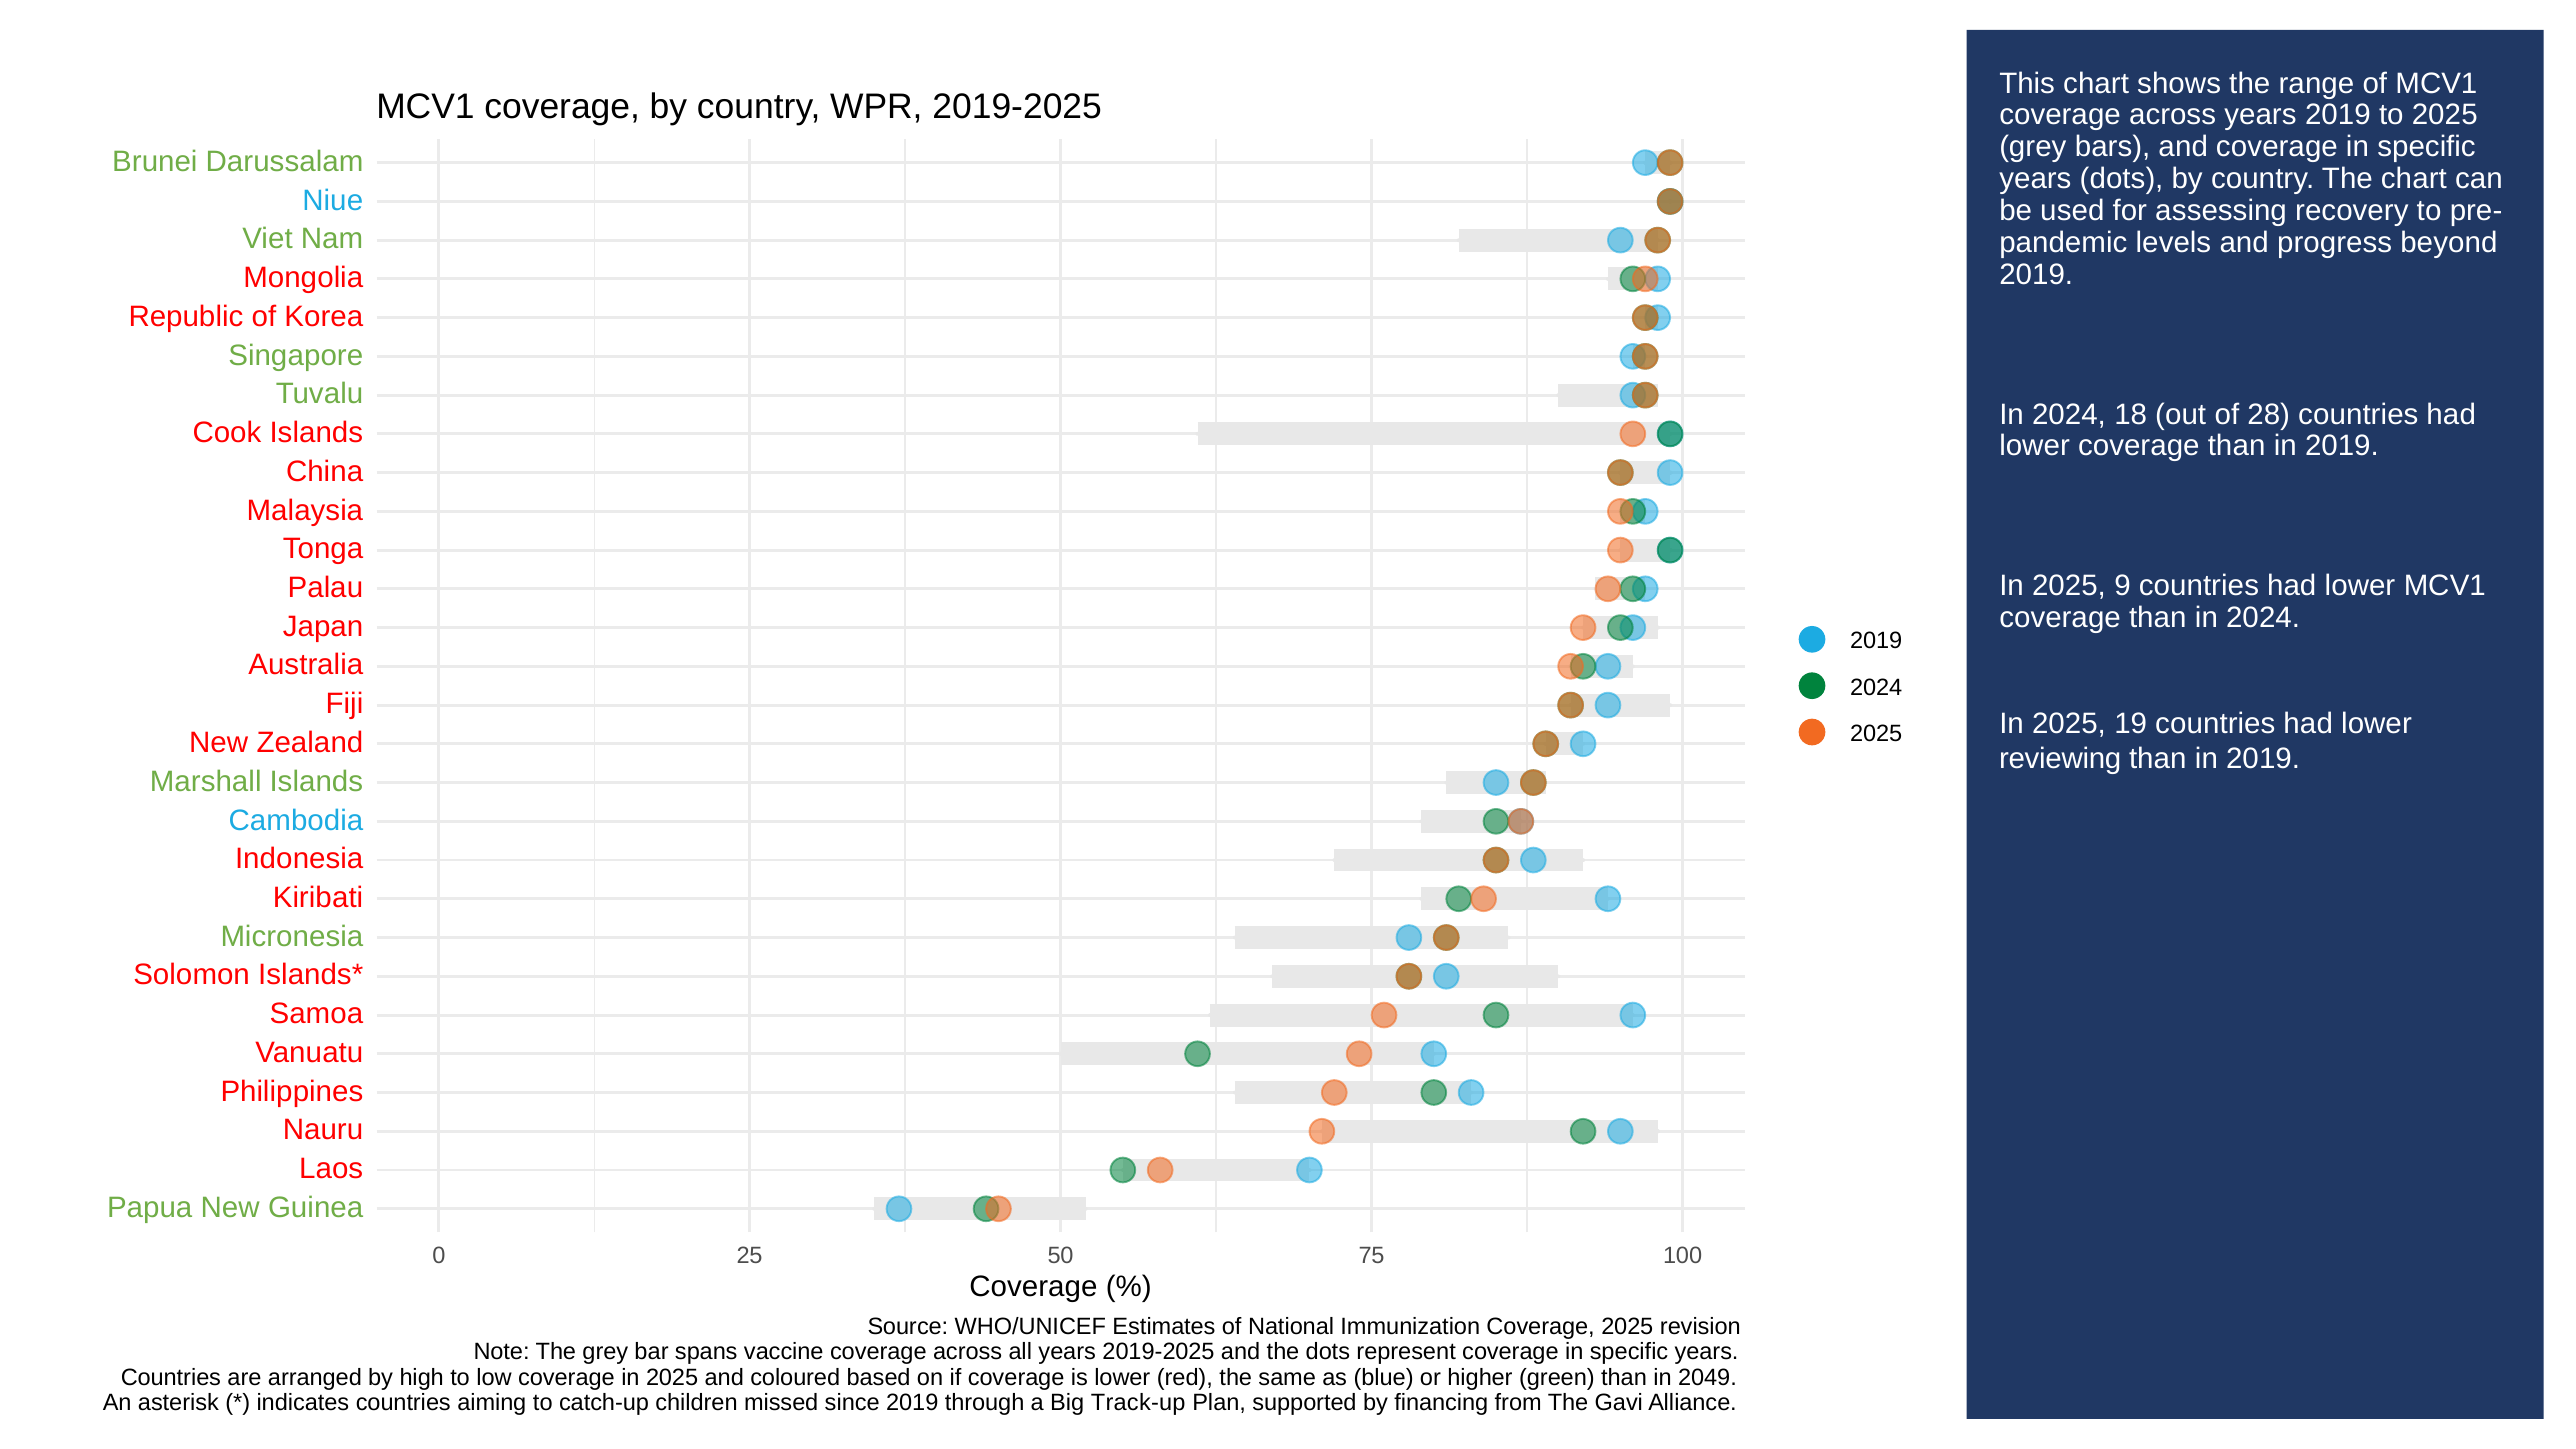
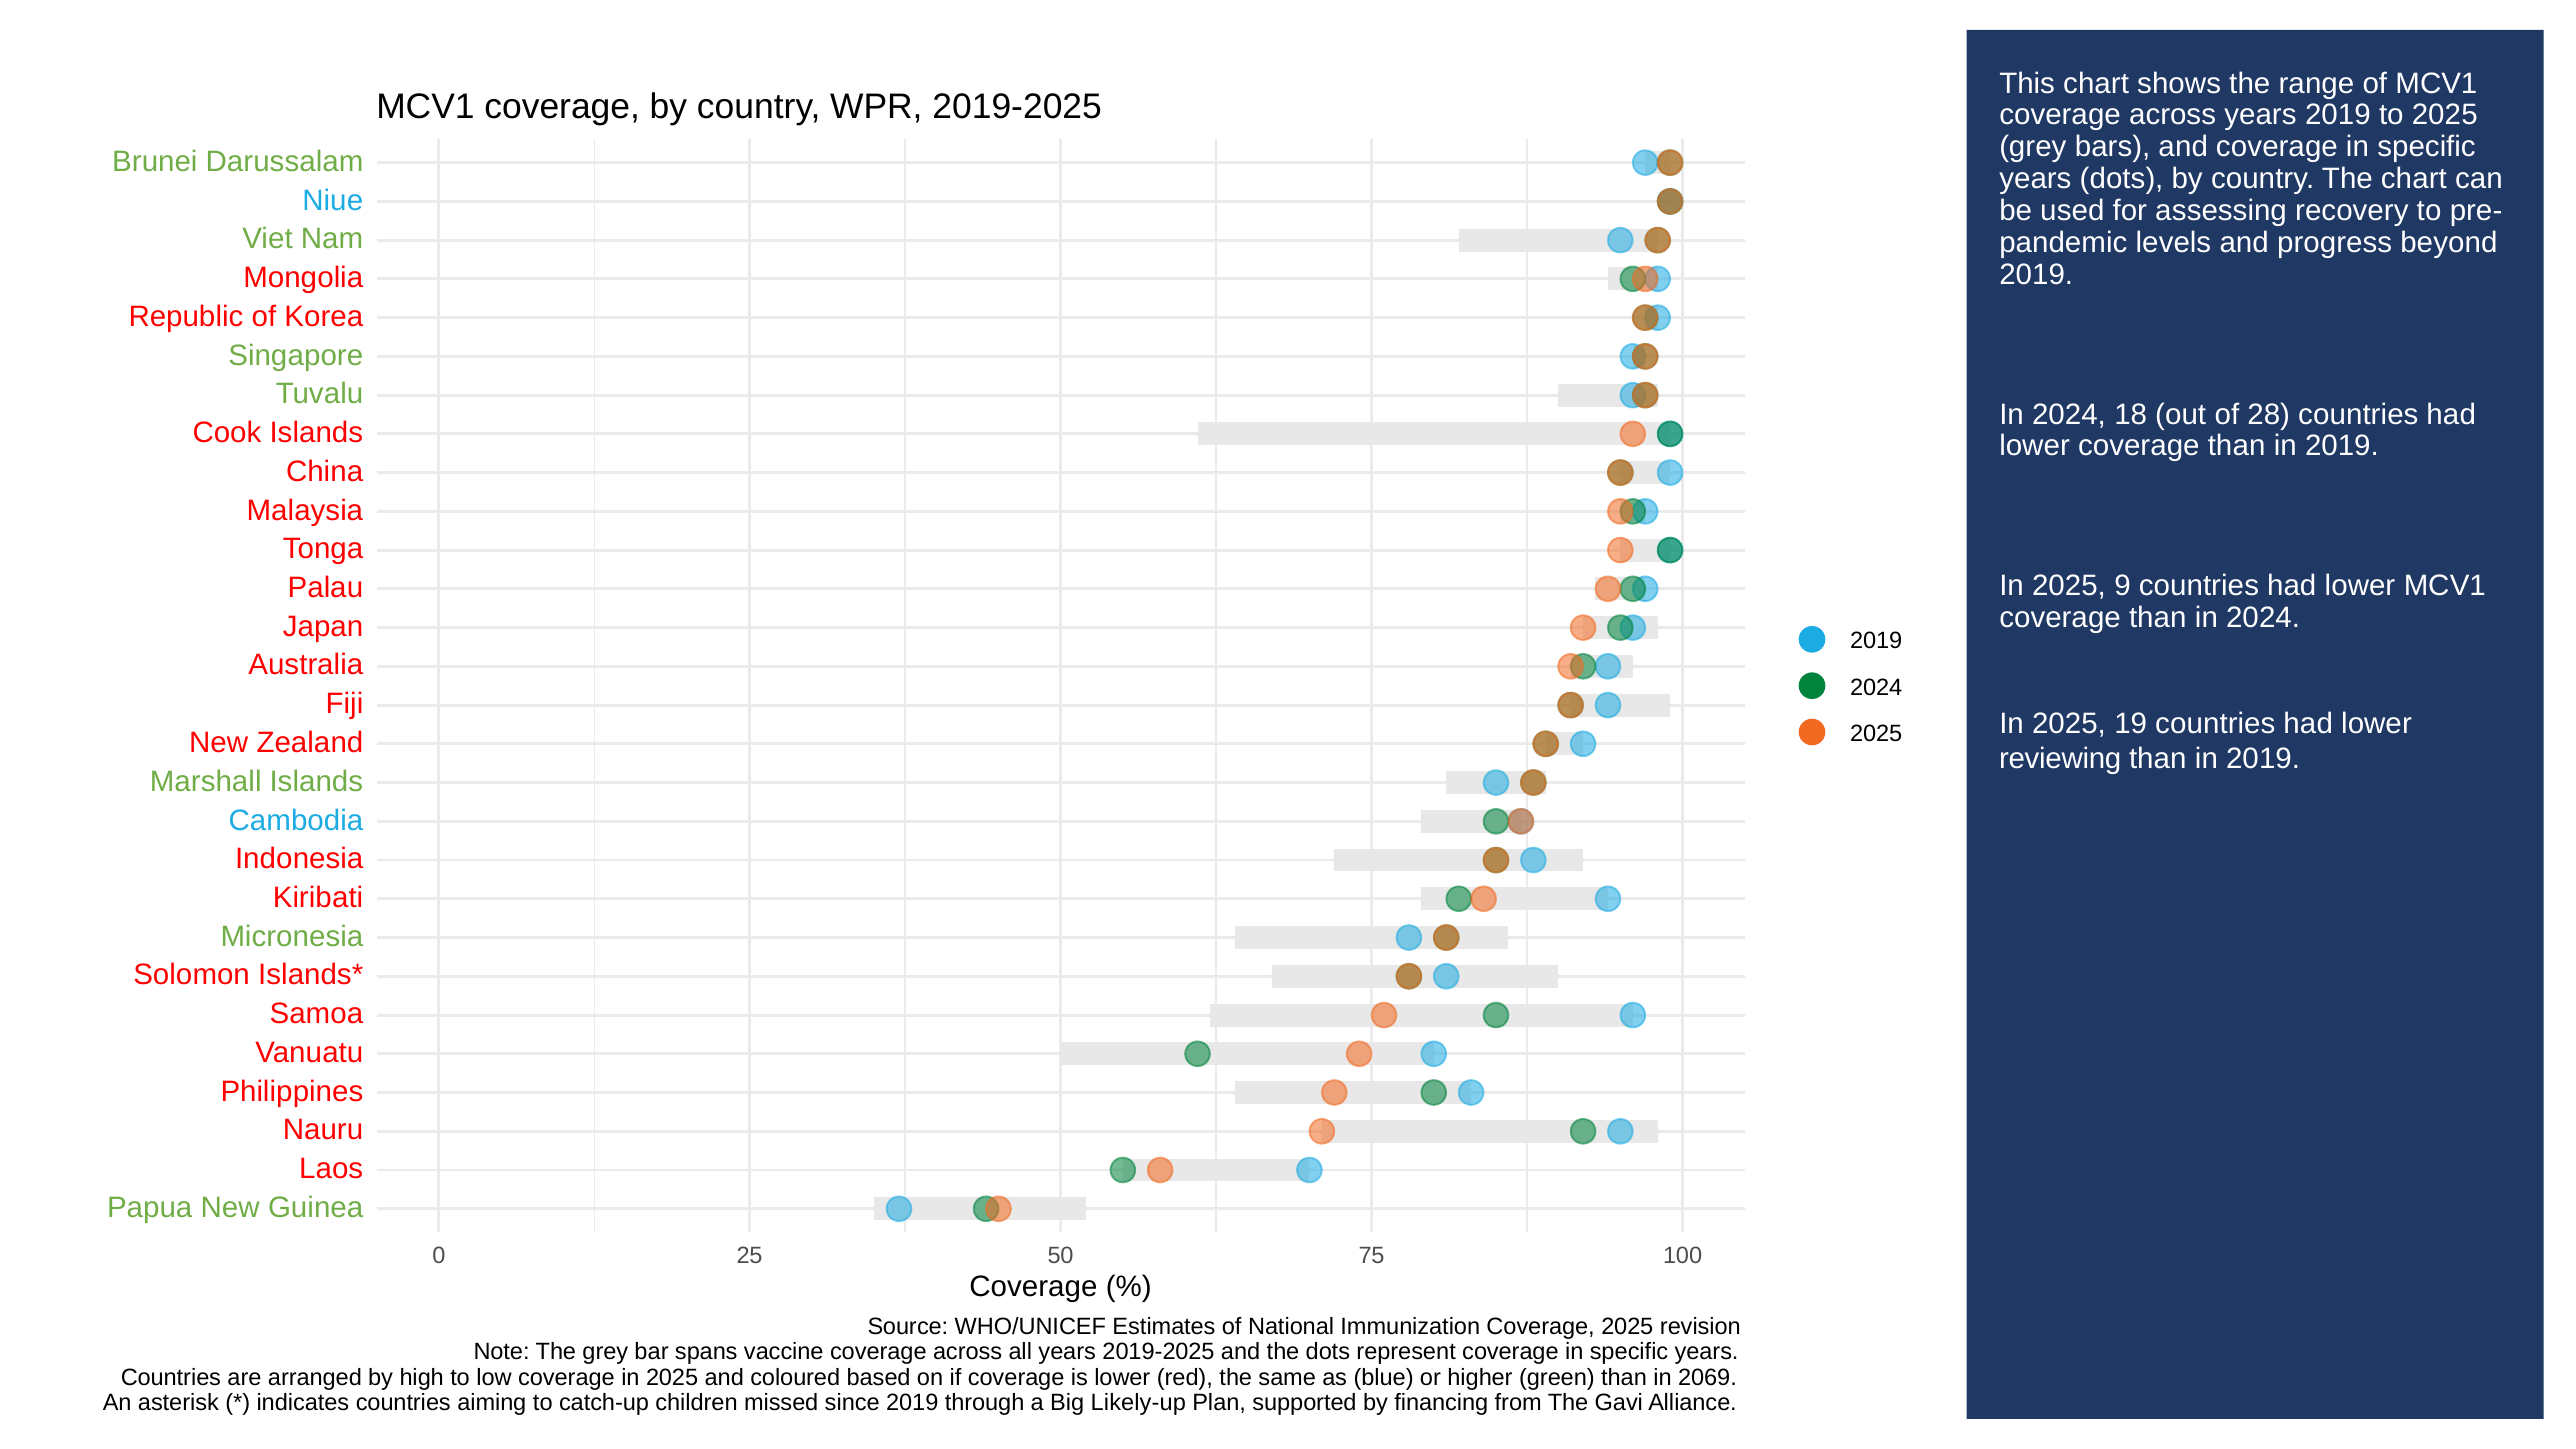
2049: 2049 -> 2069
Track-up: Track-up -> Likely-up
